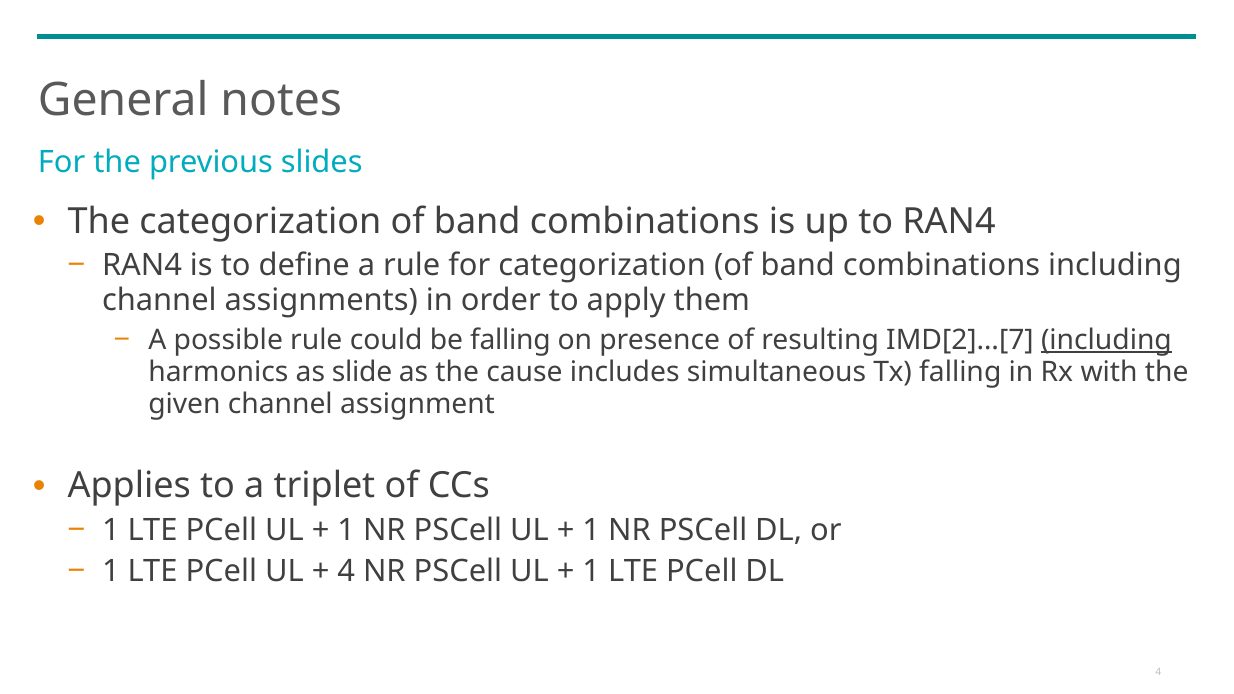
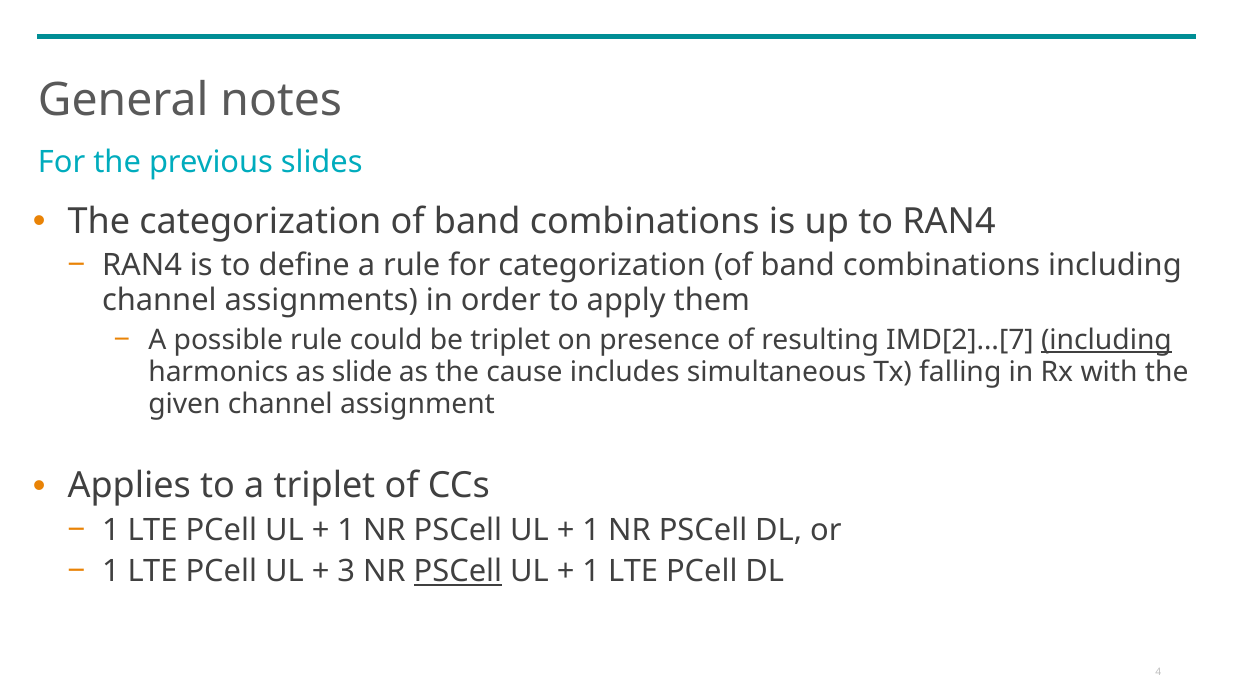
be falling: falling -> triplet
4 at (346, 572): 4 -> 3
PSCell at (458, 572) underline: none -> present
